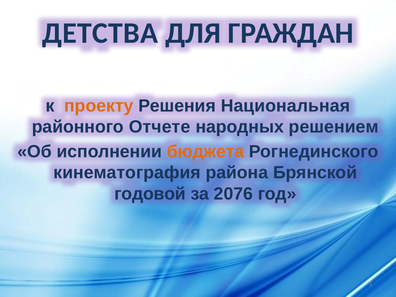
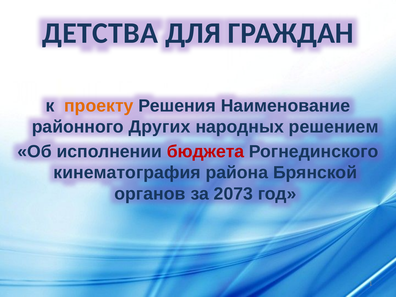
Национальная: Национальная -> Наименование
Отчете: Отчете -> Других
бюджета colour: orange -> red
годовой: годовой -> органов
2076: 2076 -> 2073
